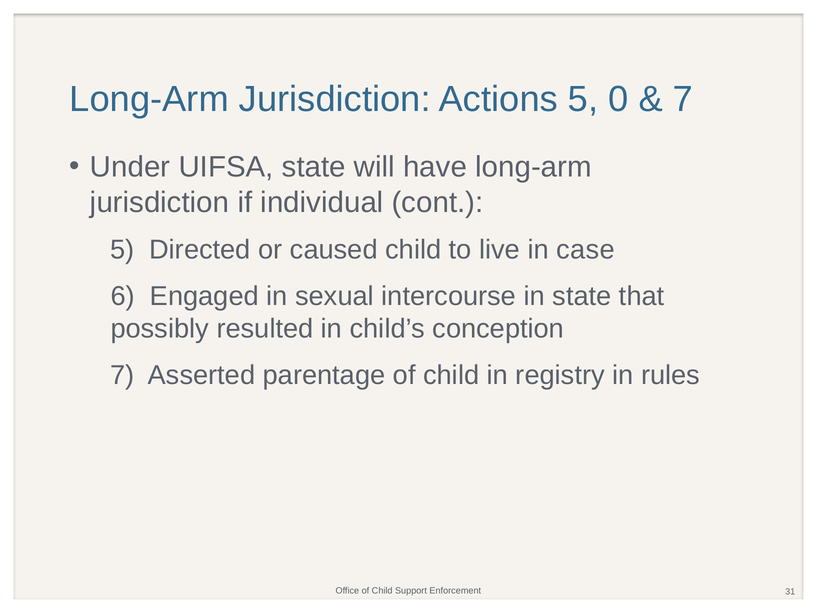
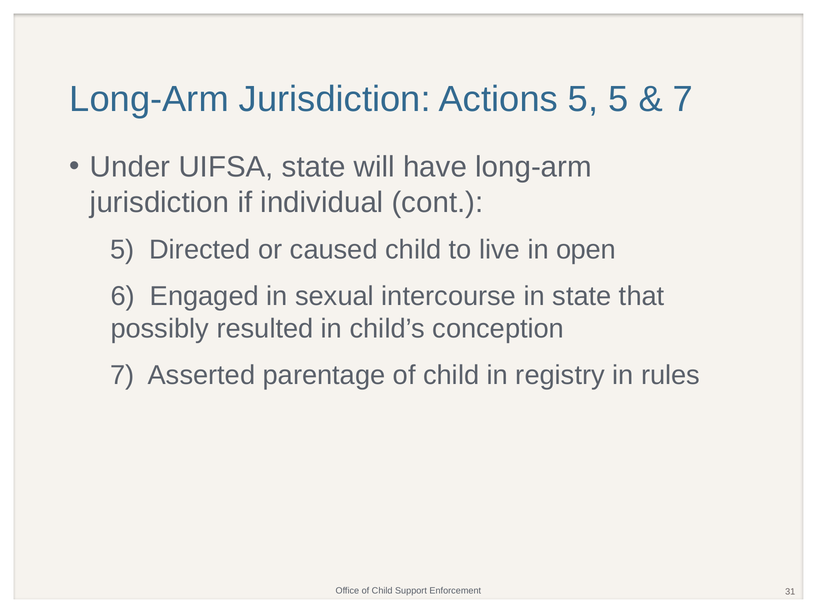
5 0: 0 -> 5
case: case -> open
